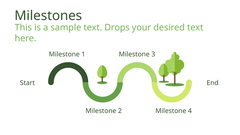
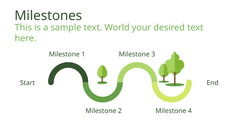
Drops: Drops -> World
